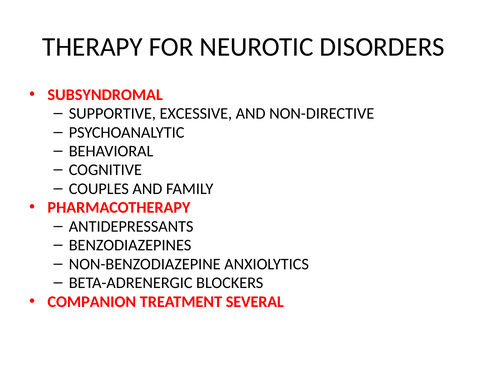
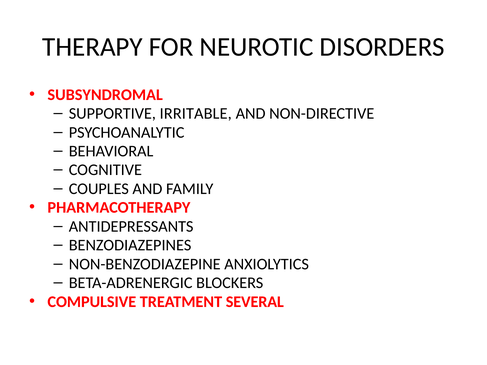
EXCESSIVE: EXCESSIVE -> IRRITABLE
COMPANION: COMPANION -> COMPULSIVE
